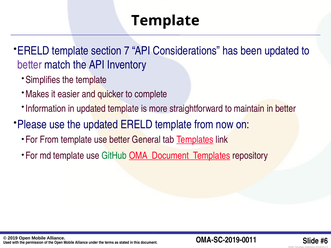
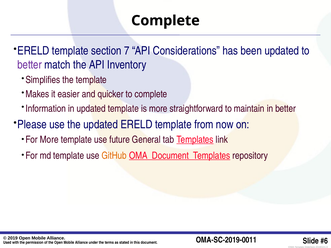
Template at (165, 21): Template -> Complete
For From: From -> More
use better: better -> future
GitHub colour: green -> orange
